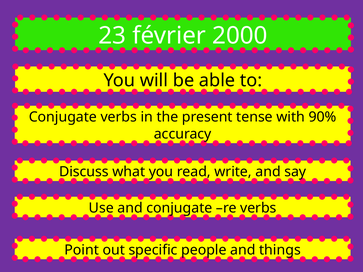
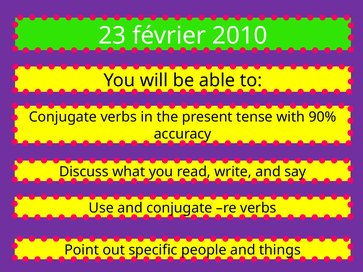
2000: 2000 -> 2010
